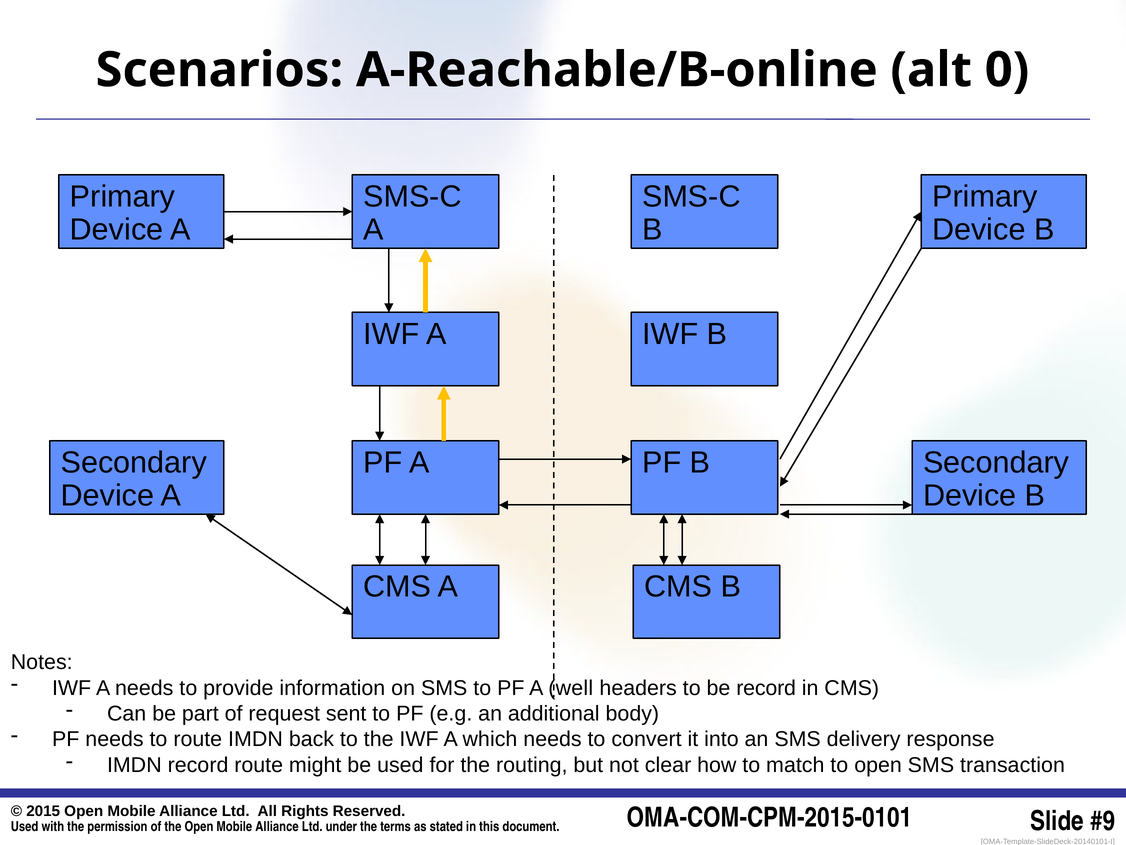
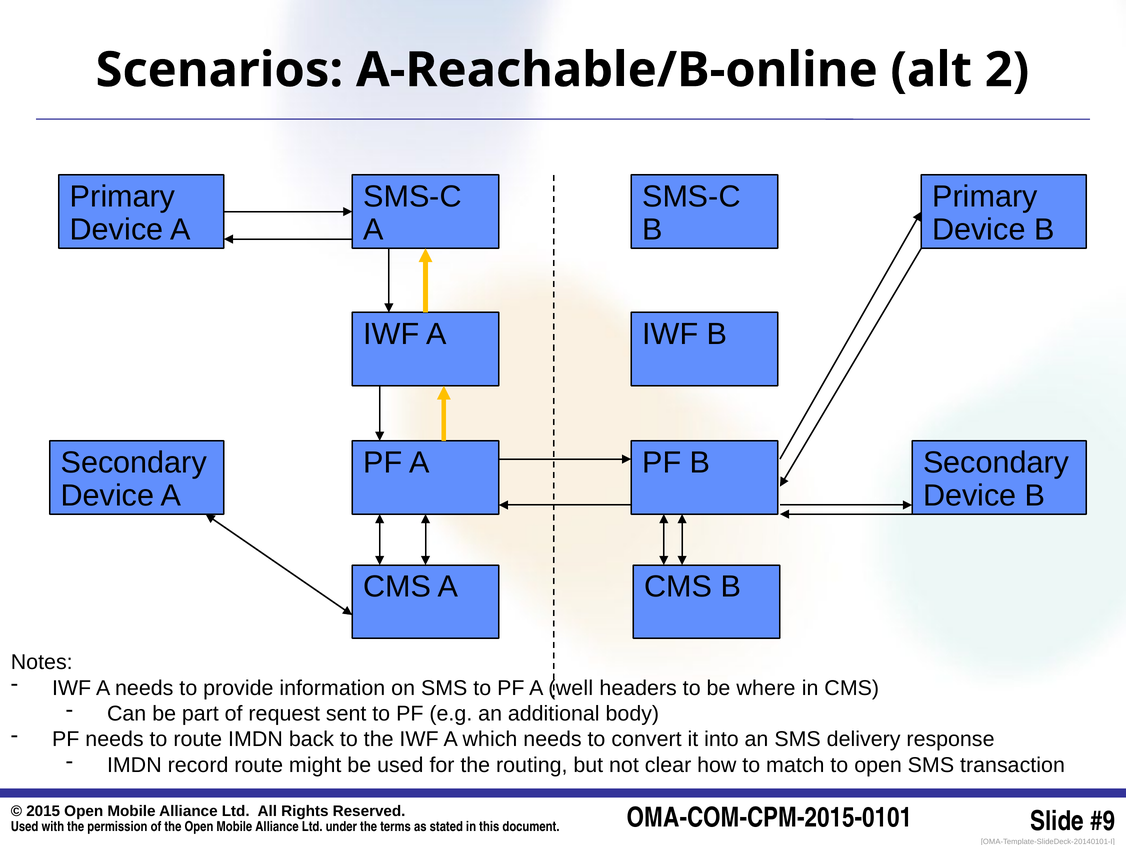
0: 0 -> 2
be record: record -> where
